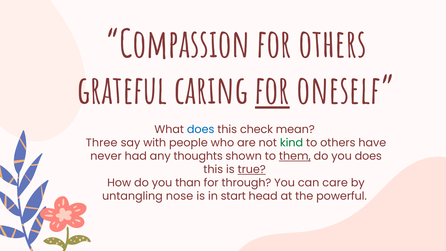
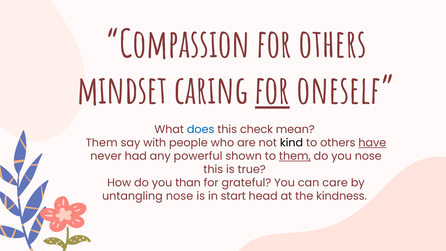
grateful: grateful -> mindset
Three at (102, 143): Three -> Them
kind colour: green -> black
have underline: none -> present
thoughts: thoughts -> powerful
you does: does -> nose
true underline: present -> none
through: through -> grateful
powerful: powerful -> kindness
